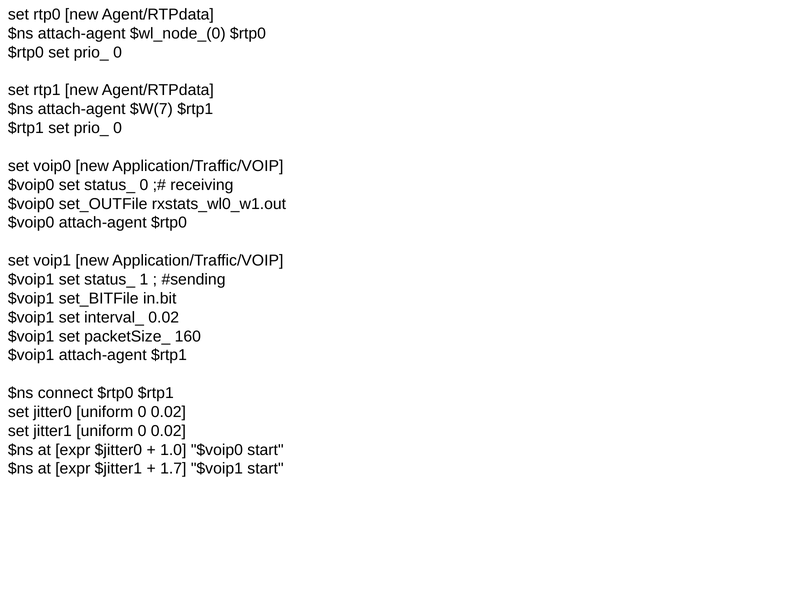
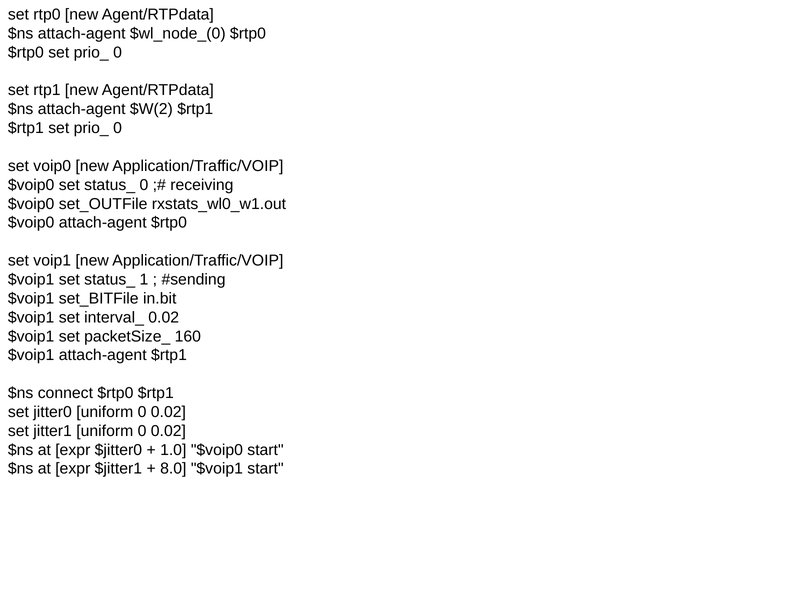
$W(7: $W(7 -> $W(2
1.7: 1.7 -> 8.0
